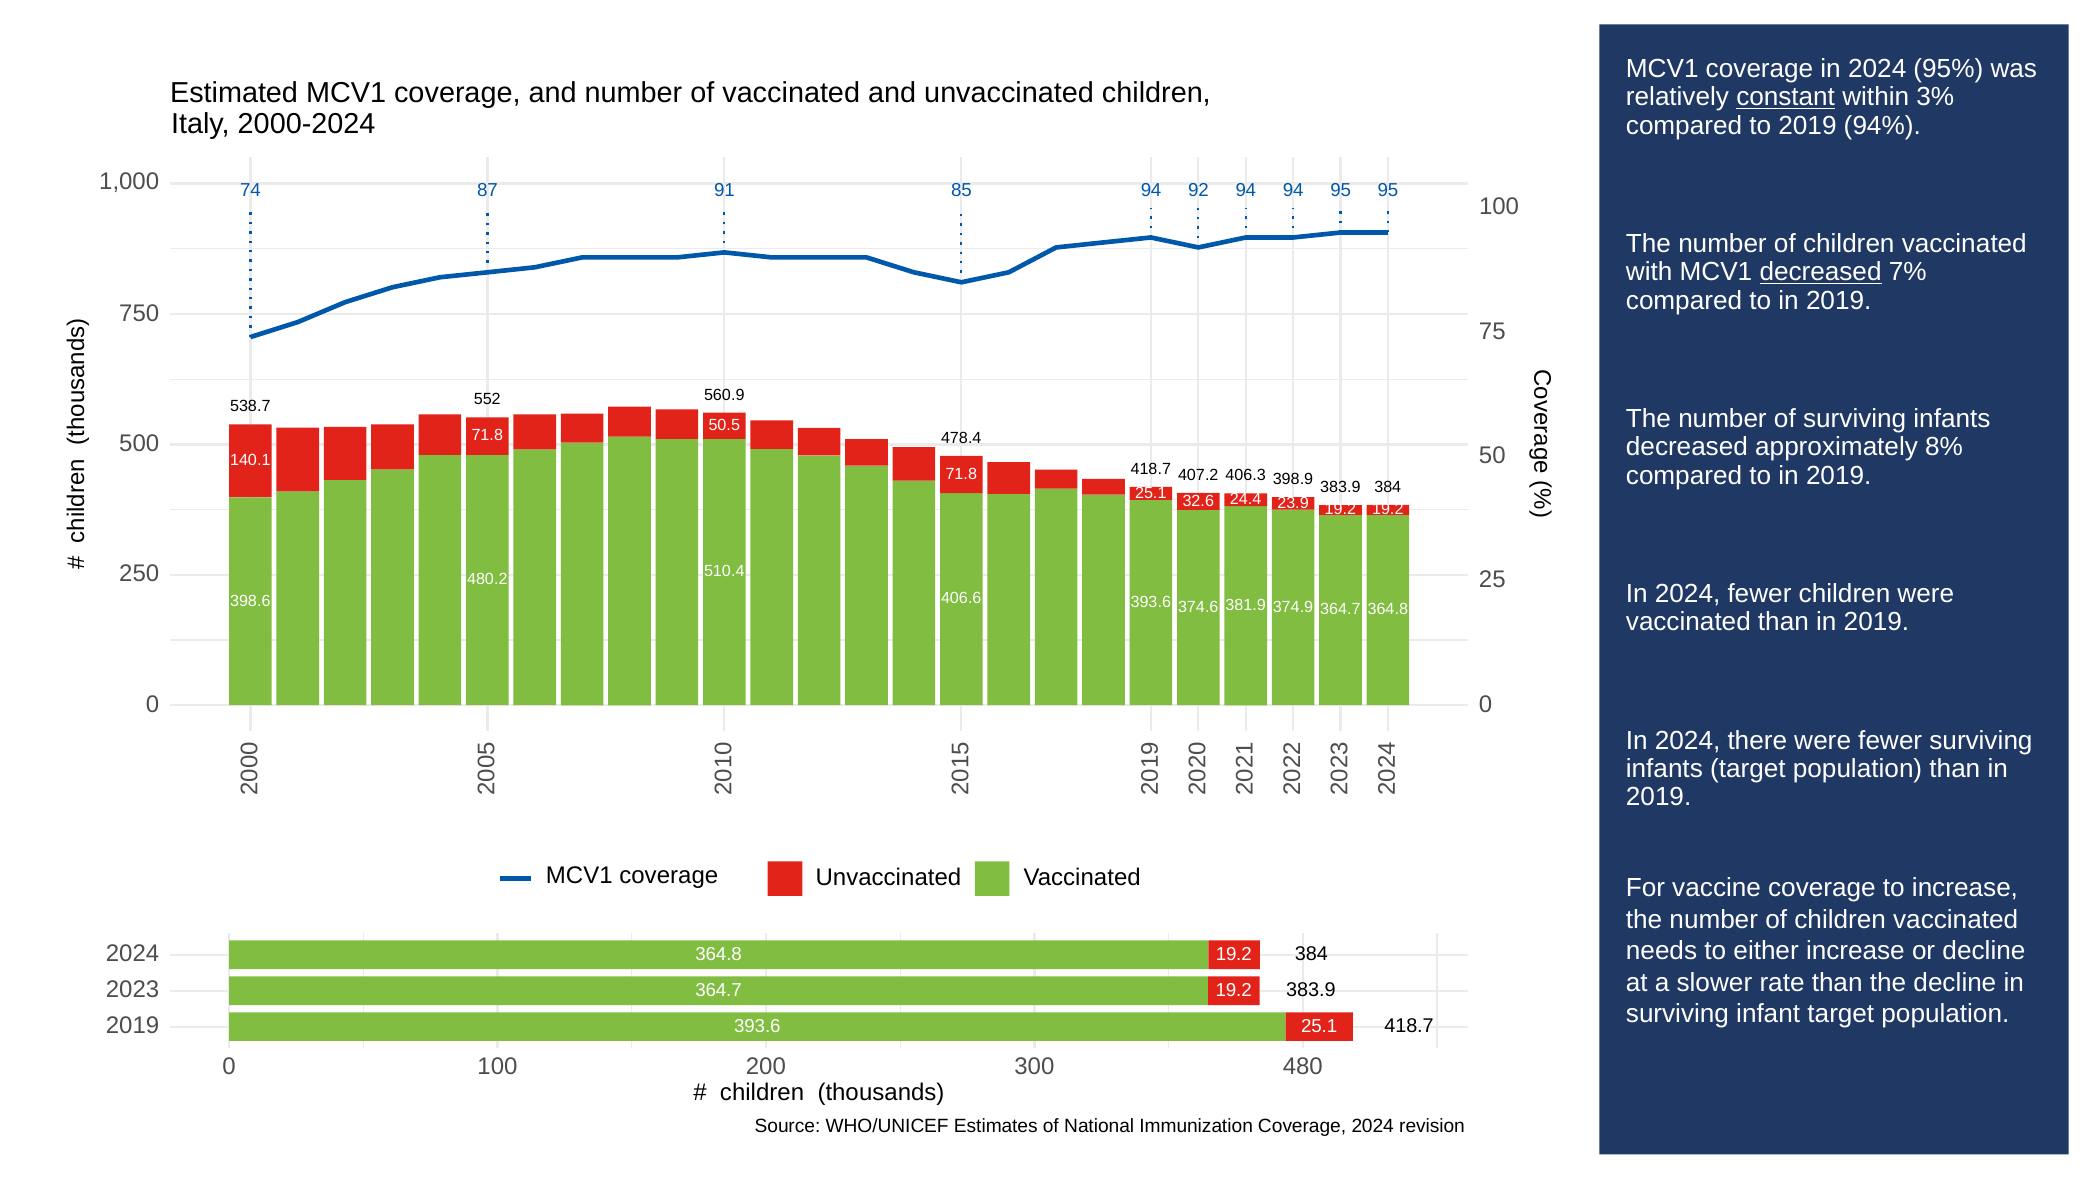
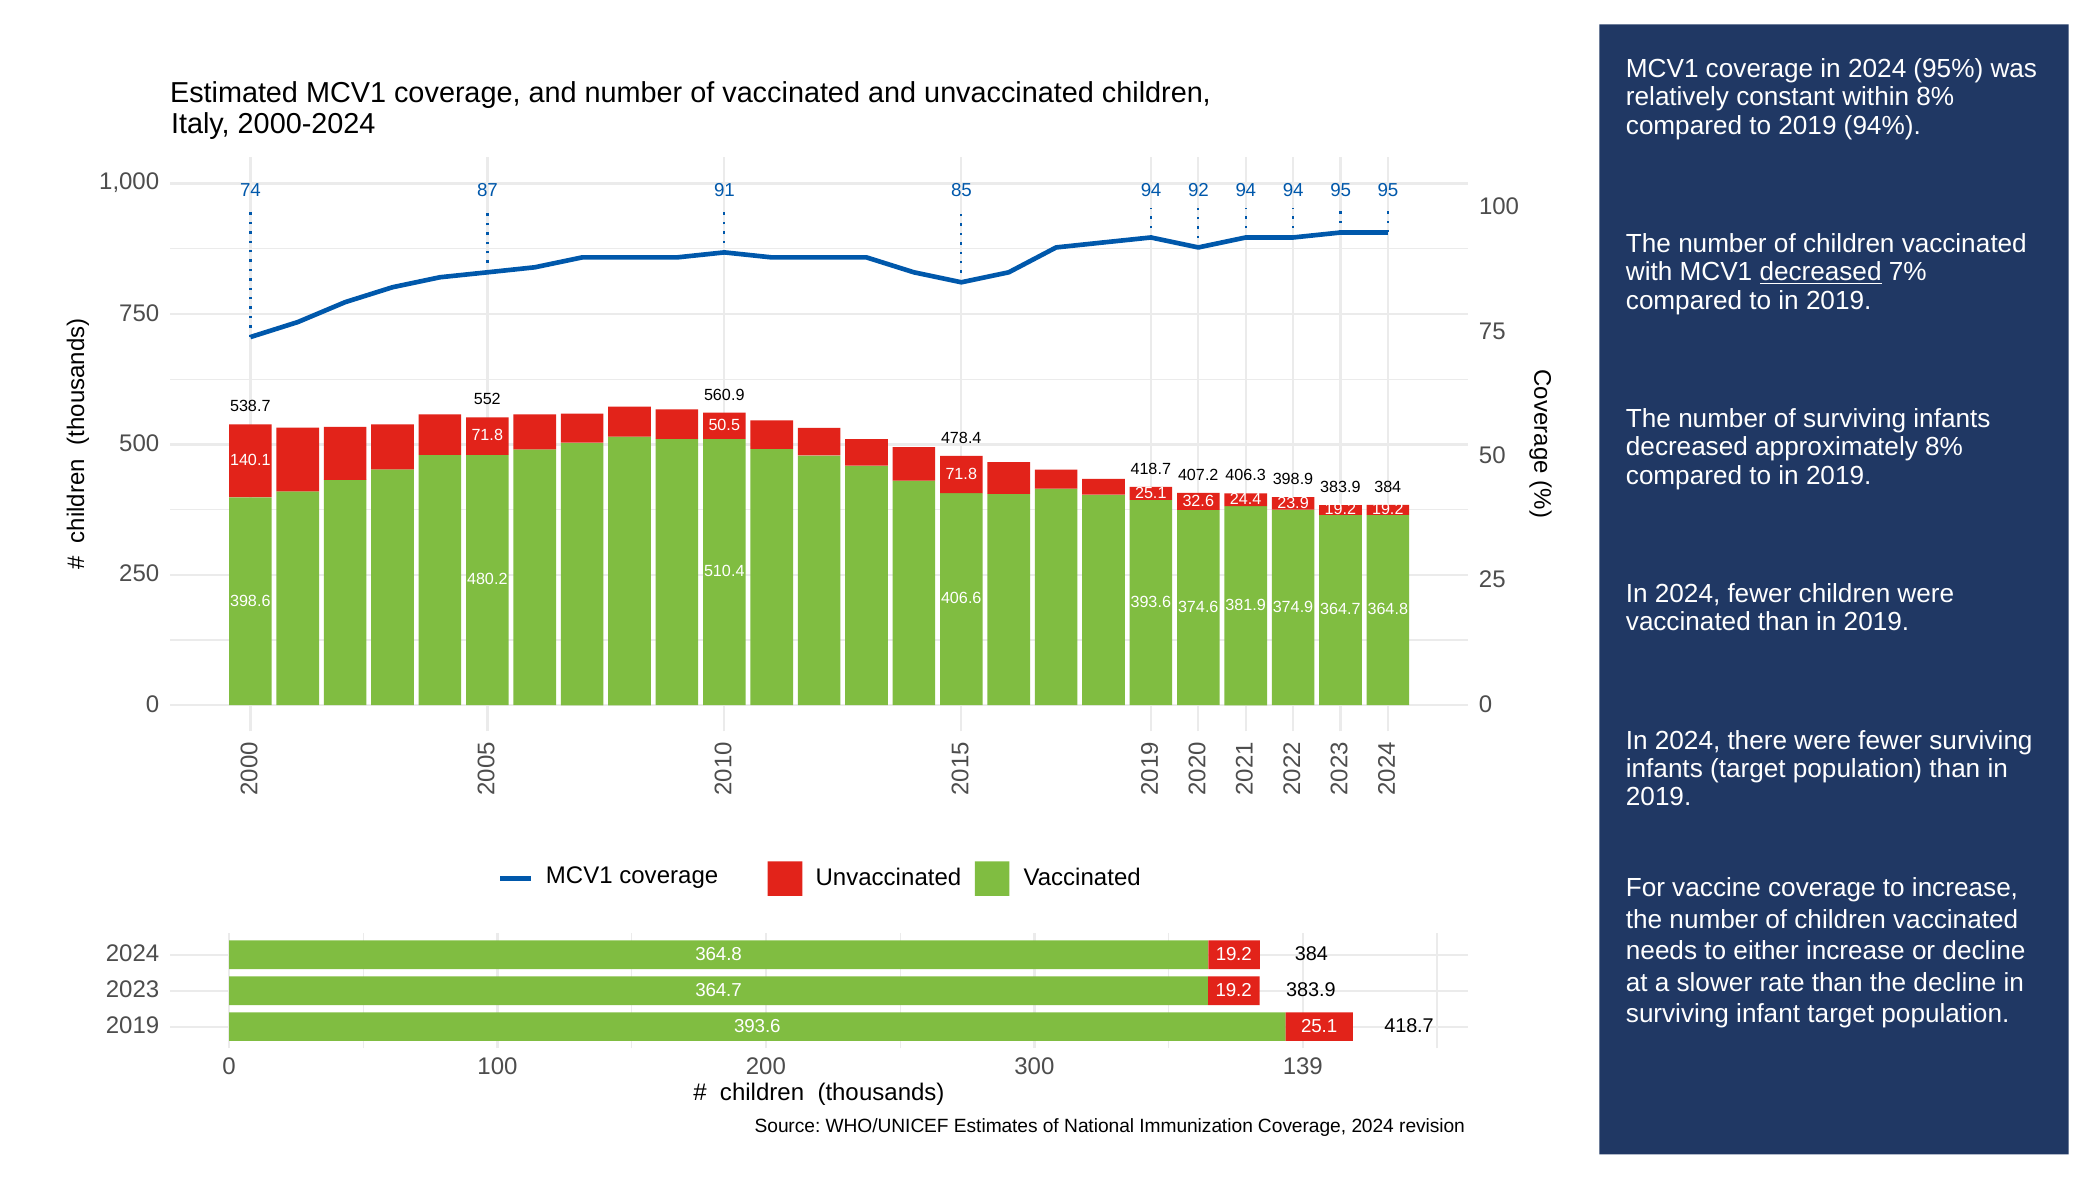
constant underline: present -> none
within 3%: 3% -> 8%
480: 480 -> 139
